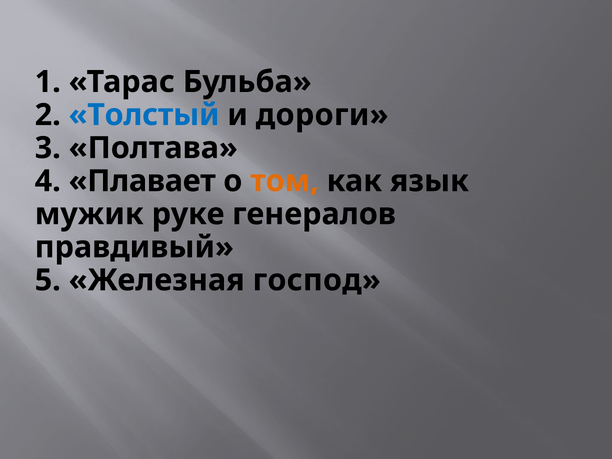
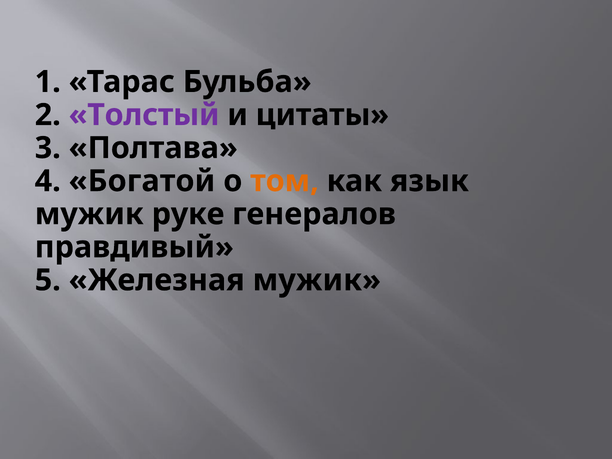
Толстый colour: blue -> purple
дороги: дороги -> цитаты
Плавает: Плавает -> Богатой
Железная господ: господ -> мужик
